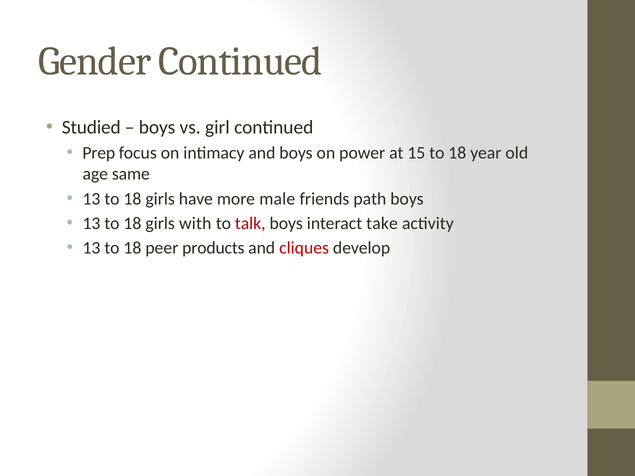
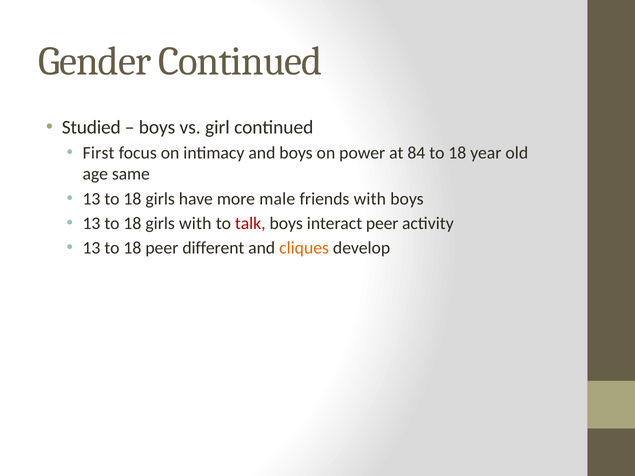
Prep: Prep -> First
15: 15 -> 84
friends path: path -> with
interact take: take -> peer
products: products -> different
cliques colour: red -> orange
